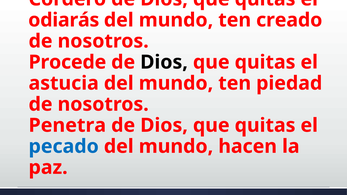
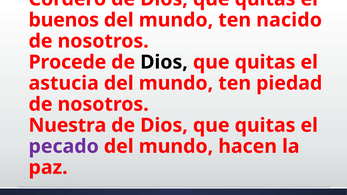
odiarás: odiarás -> buenos
creado: creado -> nacido
Penetra: Penetra -> Nuestra
pecado colour: blue -> purple
